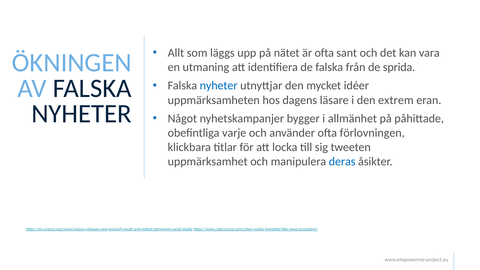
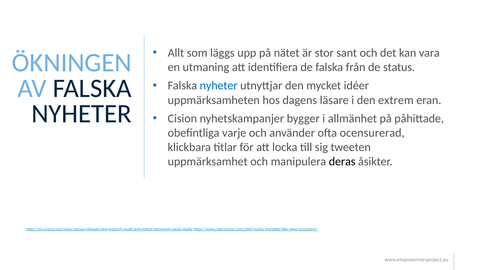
är ofta: ofta -> stor
sprida: sprida -> status
Något: Något -> Cision
förlovningen: förlovningen -> ocensurerad
deras colour: blue -> black
